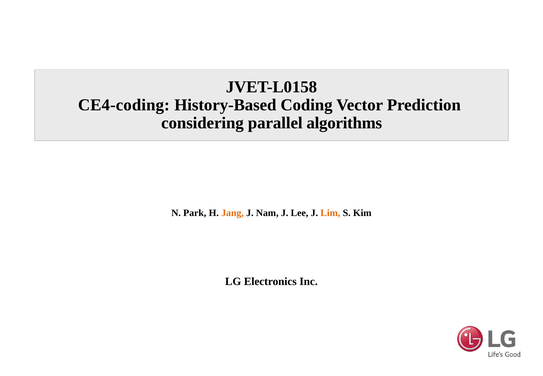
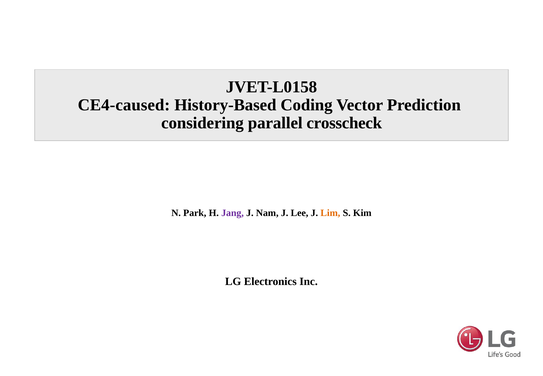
CE4-coding: CE4-coding -> CE4-caused
algorithms: algorithms -> crosscheck
Jang colour: orange -> purple
